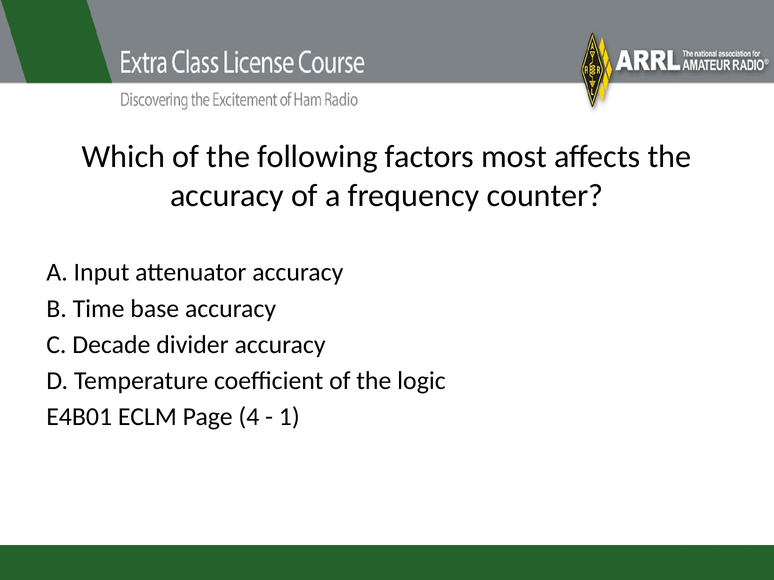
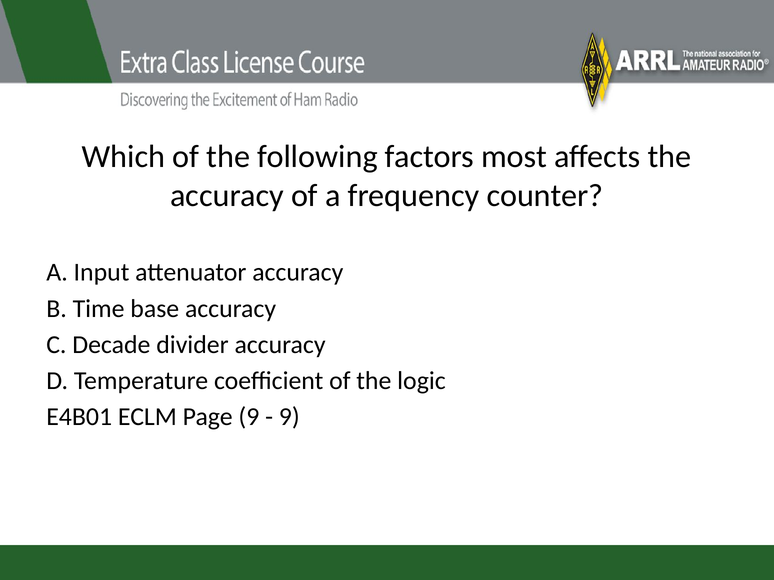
Page 4: 4 -> 9
1 at (289, 417): 1 -> 9
